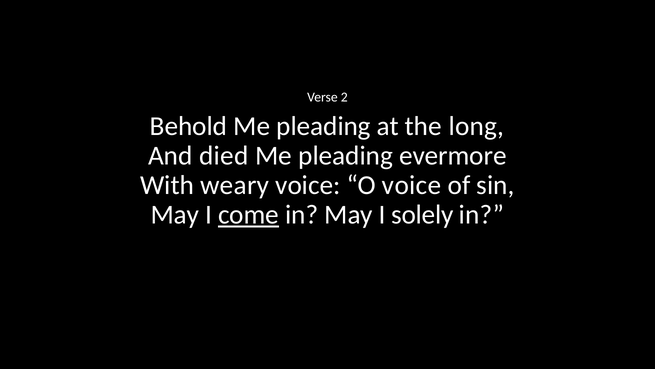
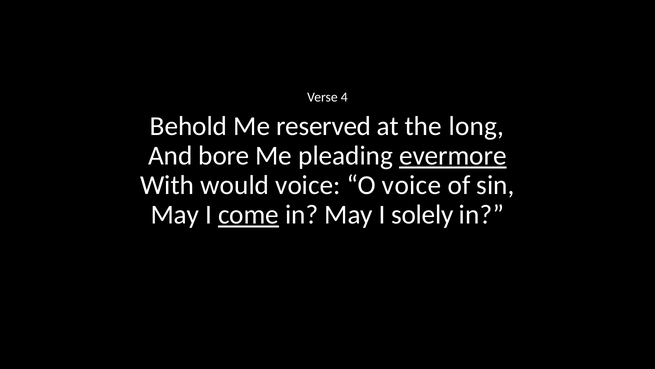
2: 2 -> 4
Behold Me pleading: pleading -> reserved
died: died -> bore
evermore underline: none -> present
weary: weary -> would
